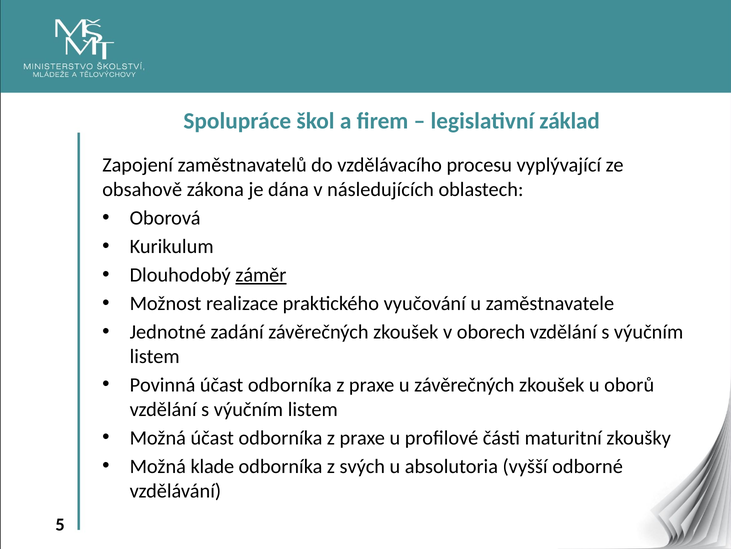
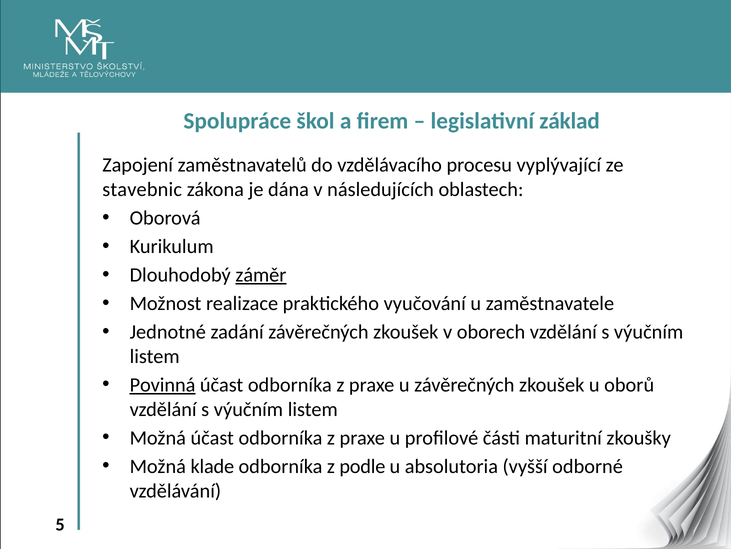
obsahově: obsahově -> stavebnic
Povinná underline: none -> present
svých: svých -> podle
